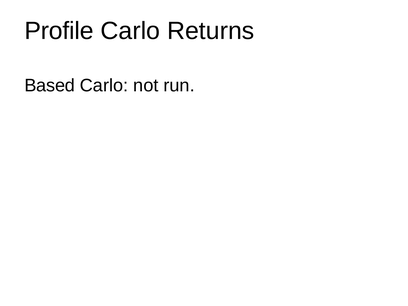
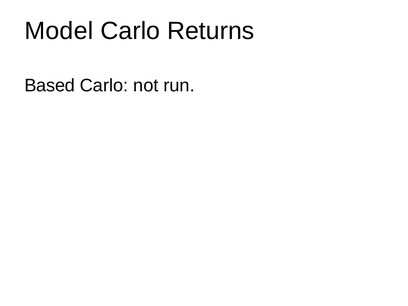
Profile: Profile -> Model
